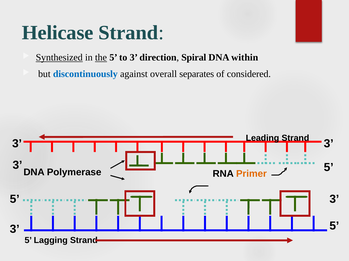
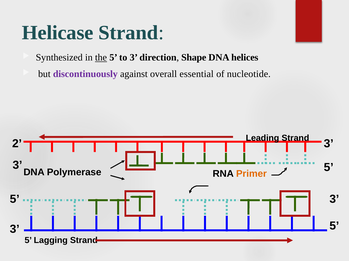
Synthesized underline: present -> none
Spiral: Spiral -> Shape
within: within -> helices
discontinuously colour: blue -> purple
separates: separates -> essential
considered: considered -> nucleotide
3 at (17, 144): 3 -> 2
